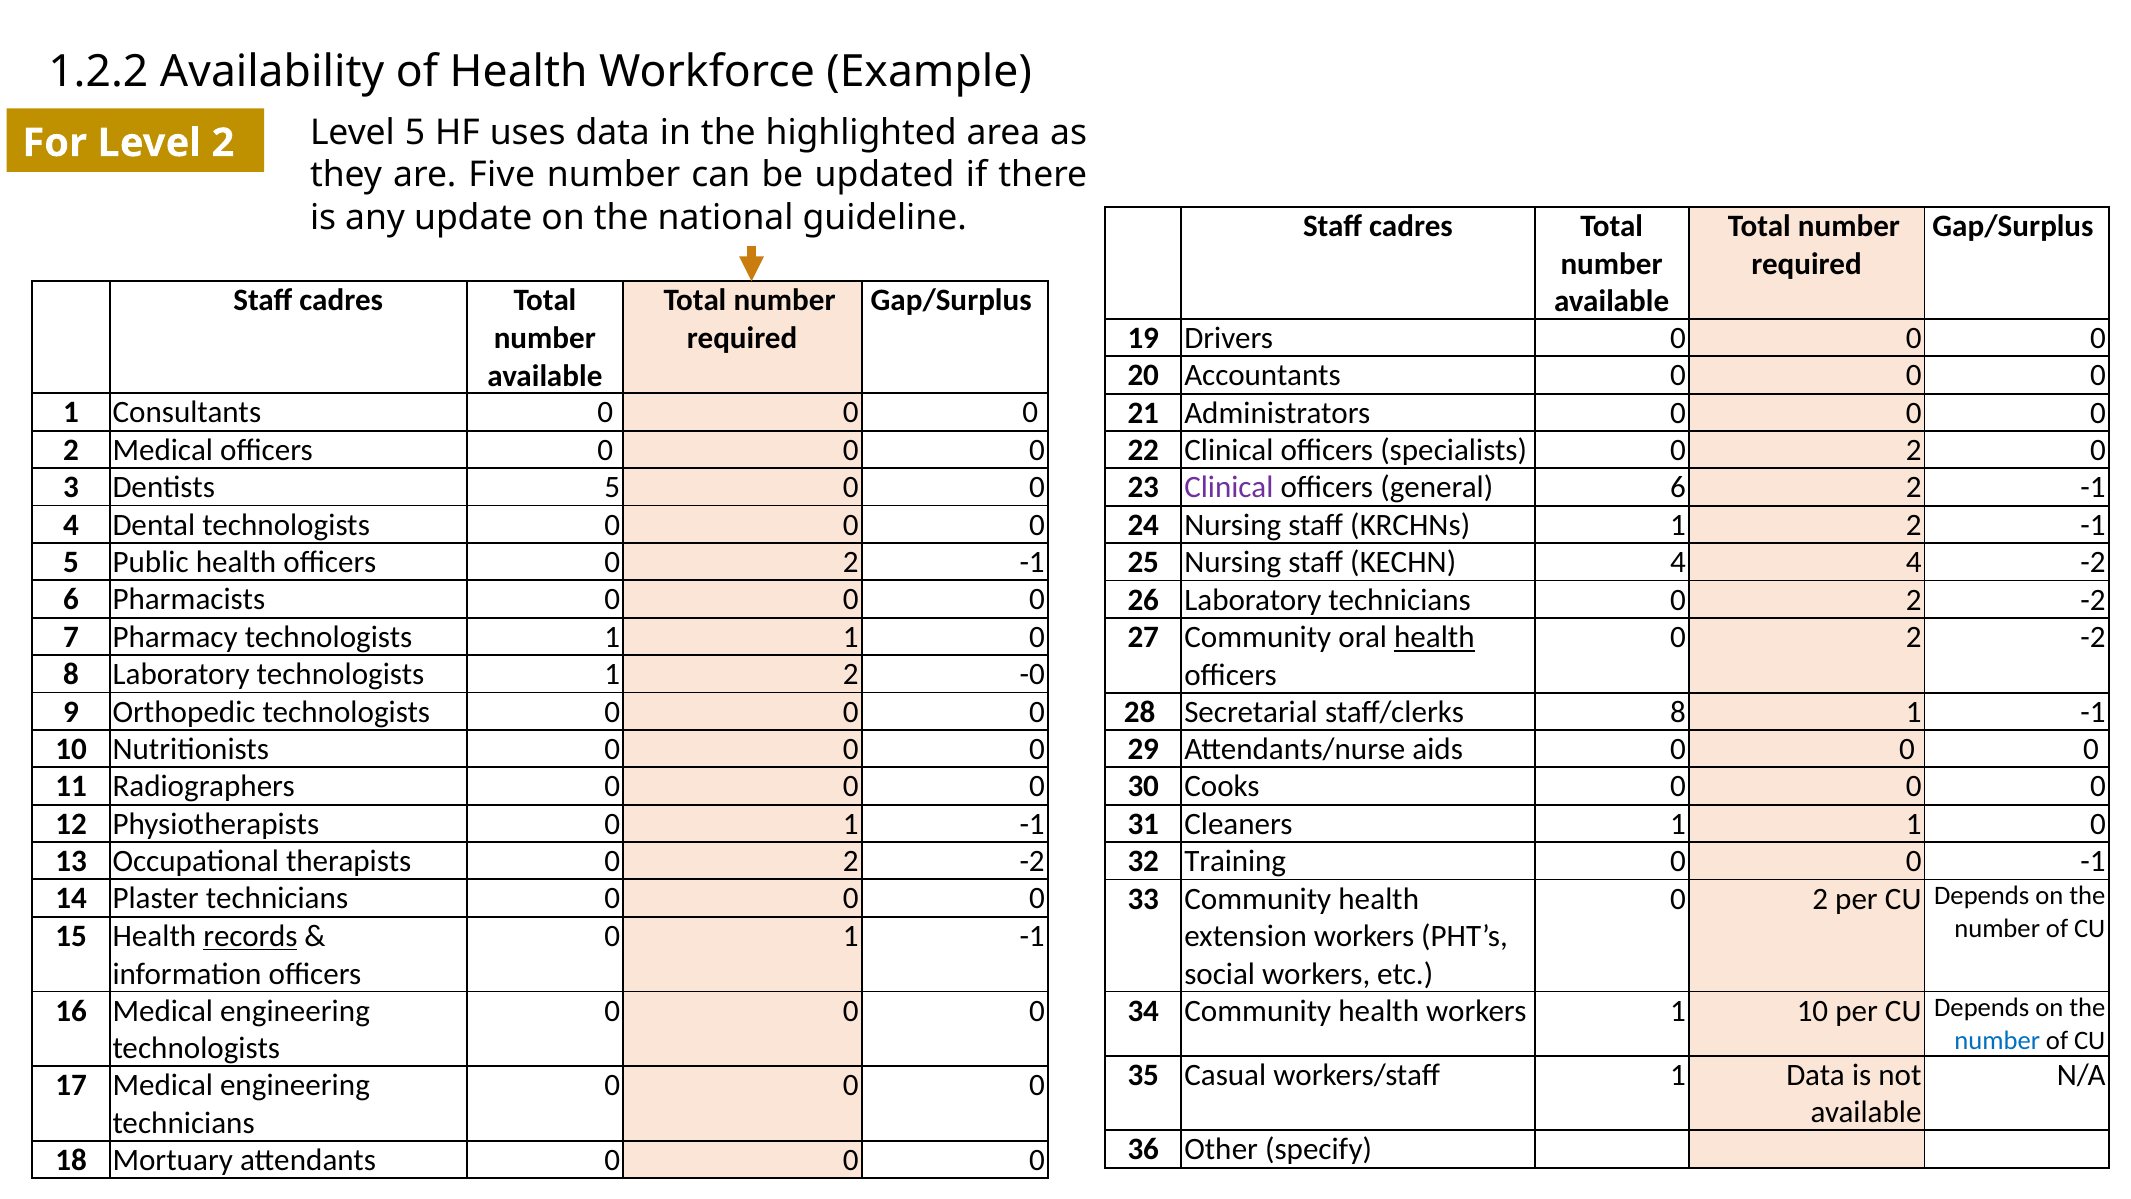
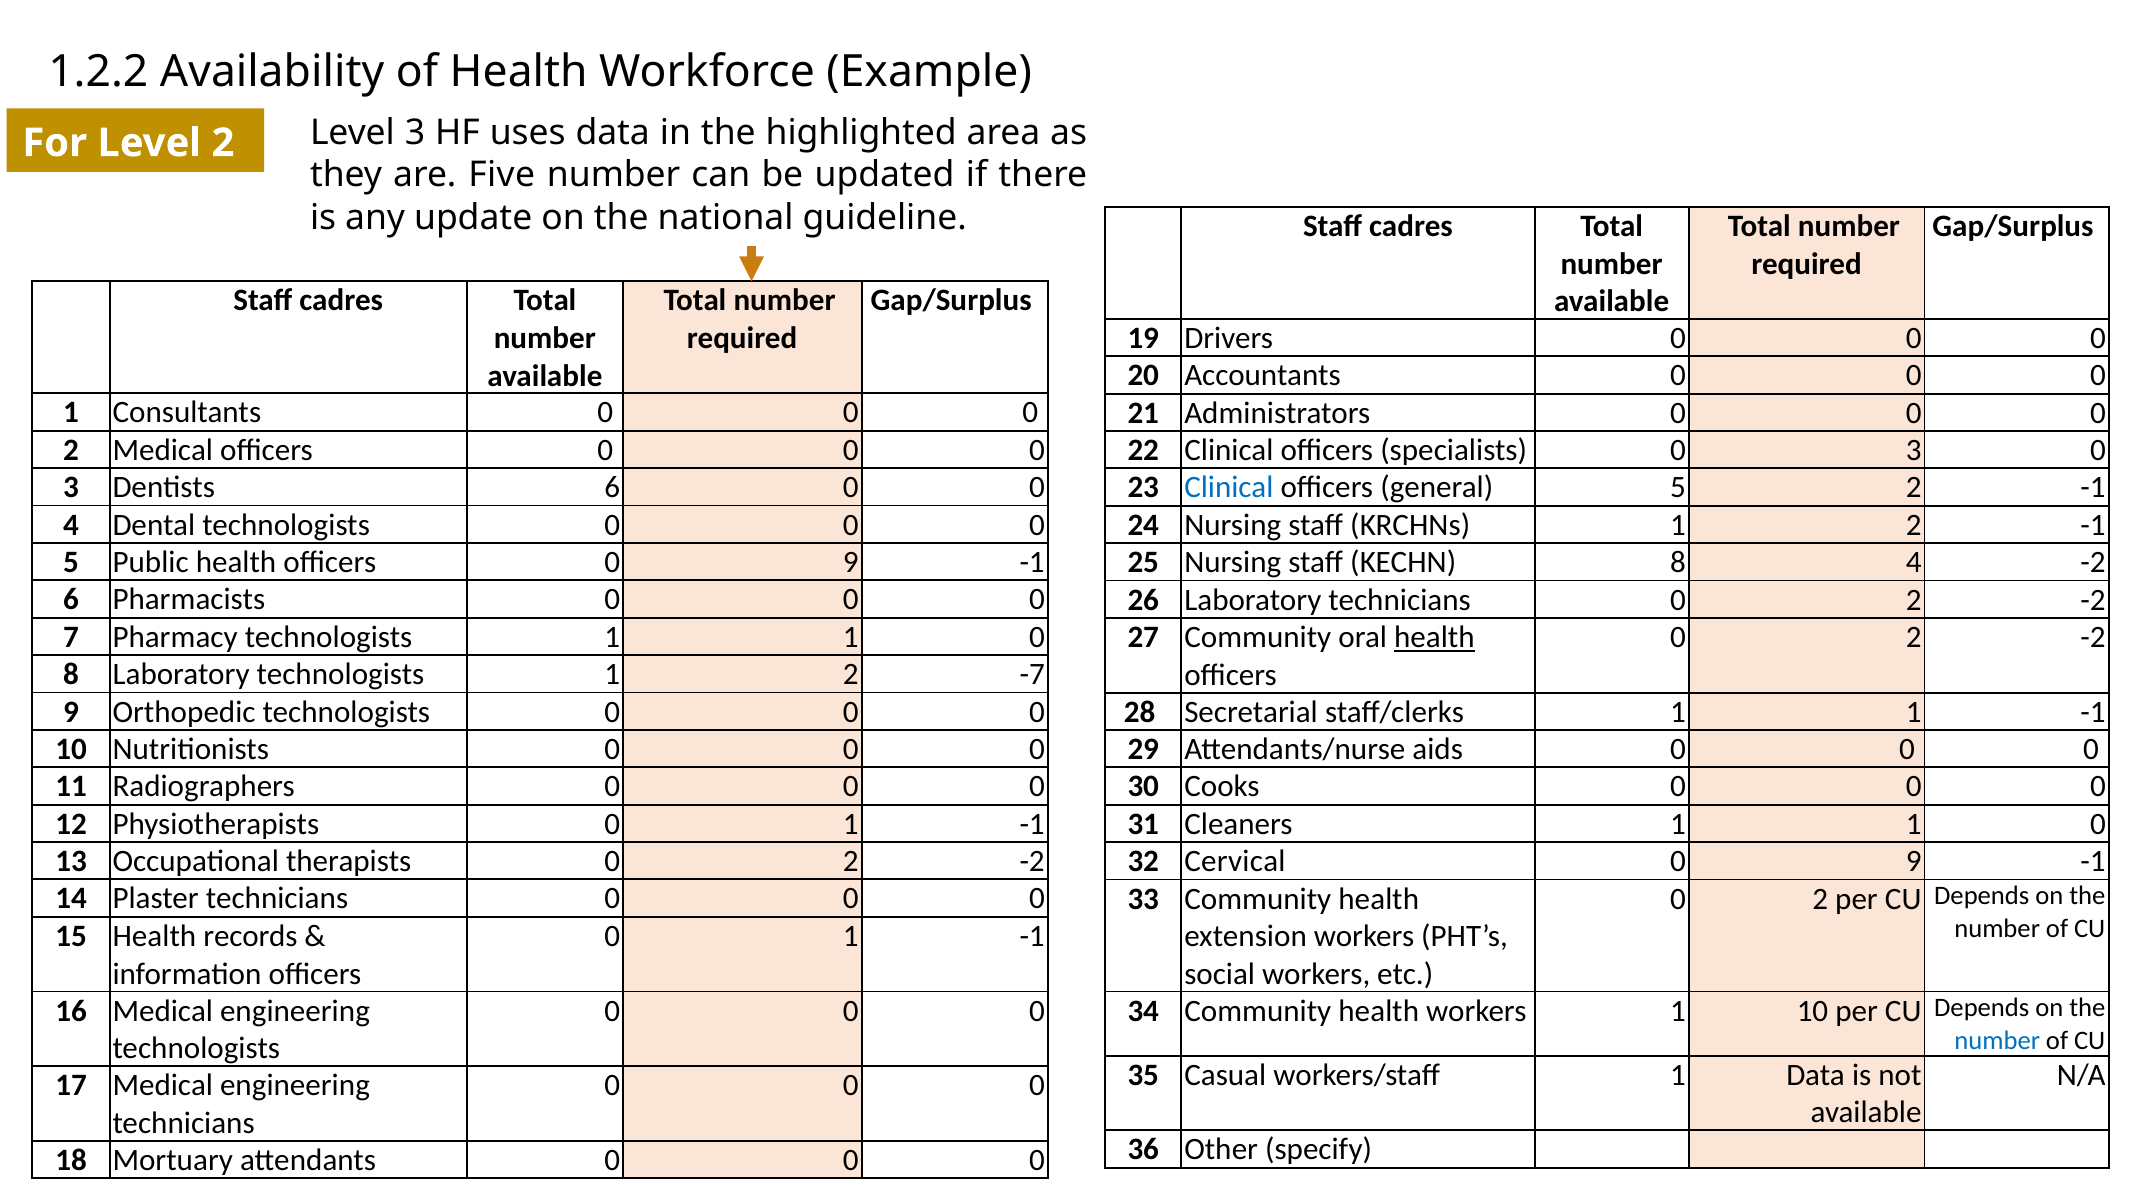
Level 5: 5 -> 3
specialists 0 2: 2 -> 3
Dentists 5: 5 -> 6
Clinical at (1229, 488) colour: purple -> blue
general 6: 6 -> 5
2 at (851, 562): 2 -> 9
KECHN 4: 4 -> 8
-0: -0 -> -7
staff/clerks 8: 8 -> 1
Training: Training -> Cervical
0 at (1914, 861): 0 -> 9
records underline: present -> none
